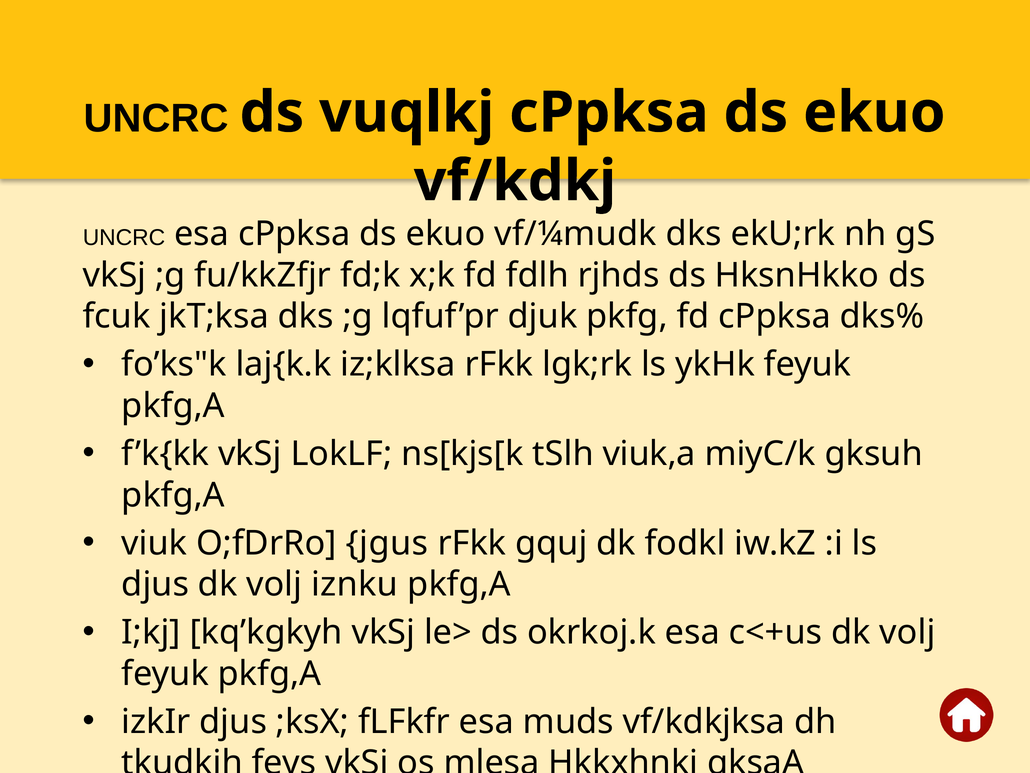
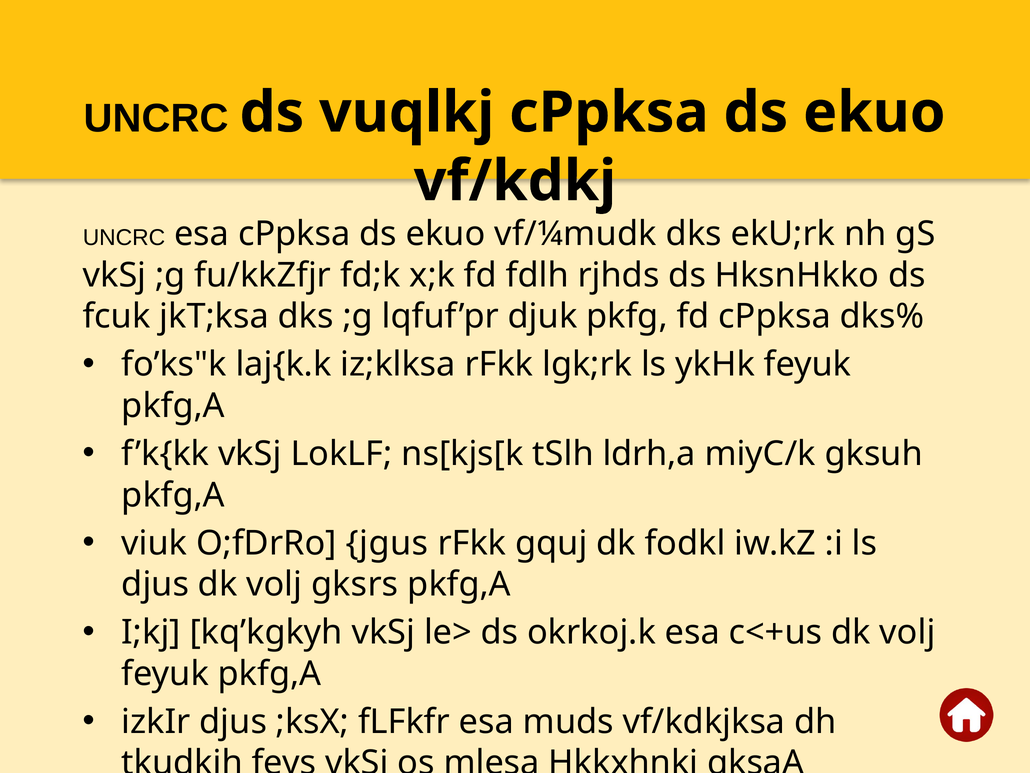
viuk,a: viuk,a -> ldrh,a
iznku: iznku -> gksrs
